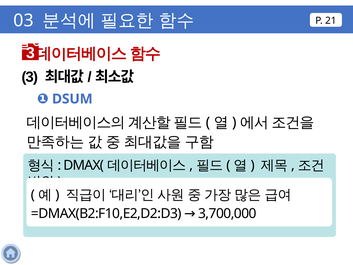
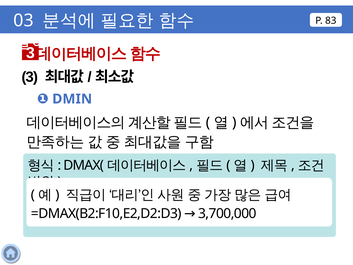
21: 21 -> 83
DSUM: DSUM -> DMIN
